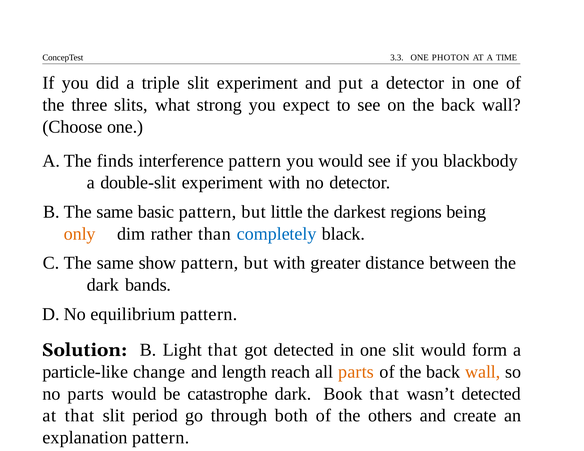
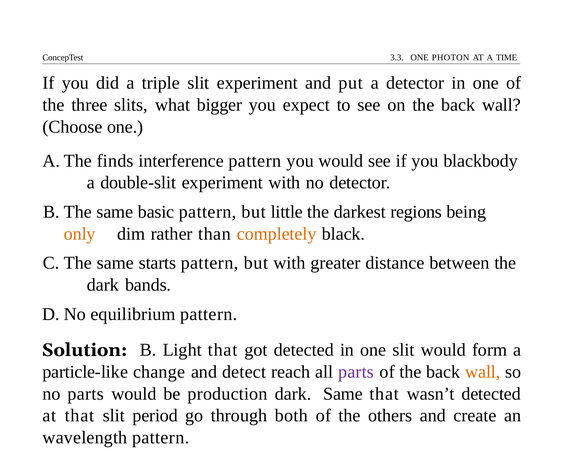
strong: strong -> bigger
completely colour: blue -> orange
show: show -> starts
length: length -> detect
parts at (356, 372) colour: orange -> purple
catastrophe: catastrophe -> production
dark Book: Book -> Same
explanation: explanation -> wavelength
